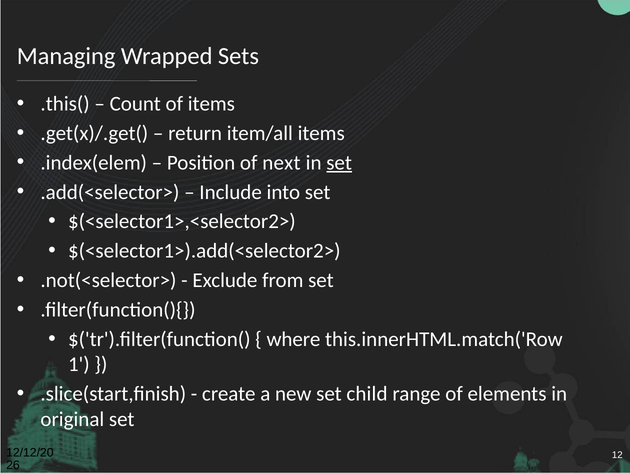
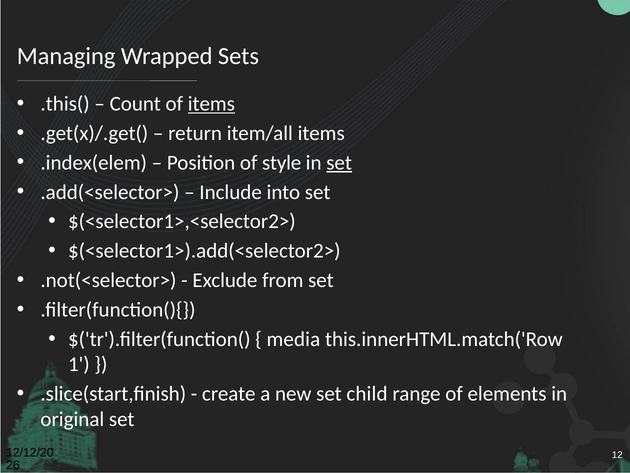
items at (211, 104) underline: none -> present
next: next -> style
where: where -> media
